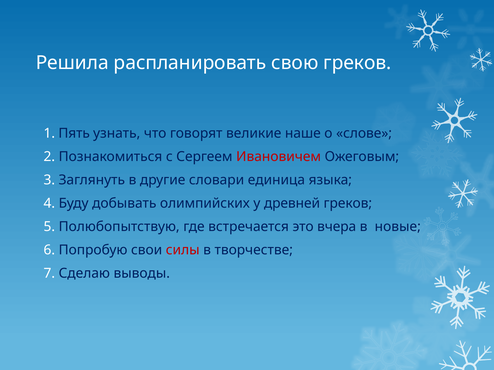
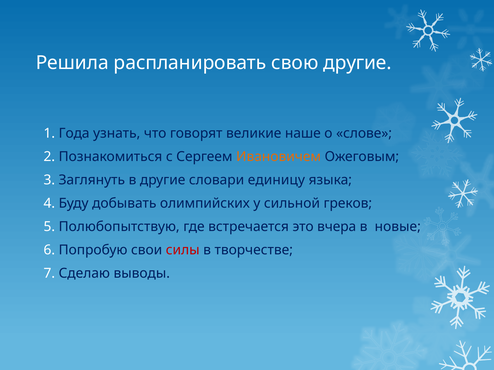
свою греков: греков -> другие
Пять: Пять -> Года
Ивановичем colour: red -> orange
единица: единица -> единицу
древней: древней -> сильной
